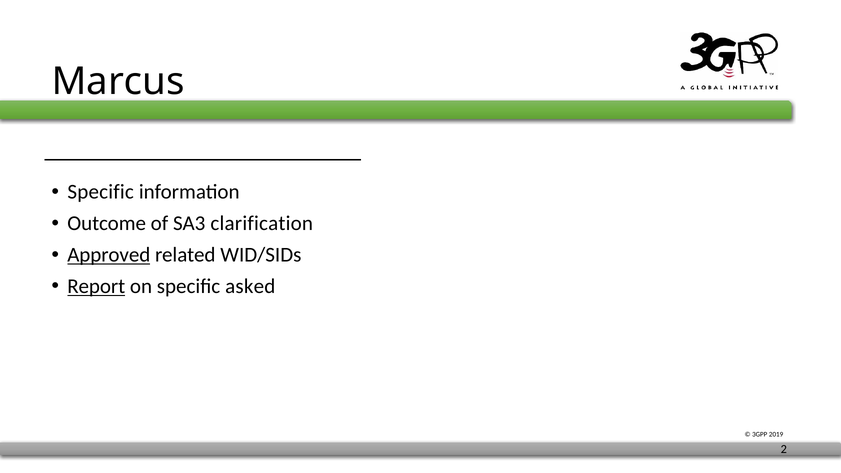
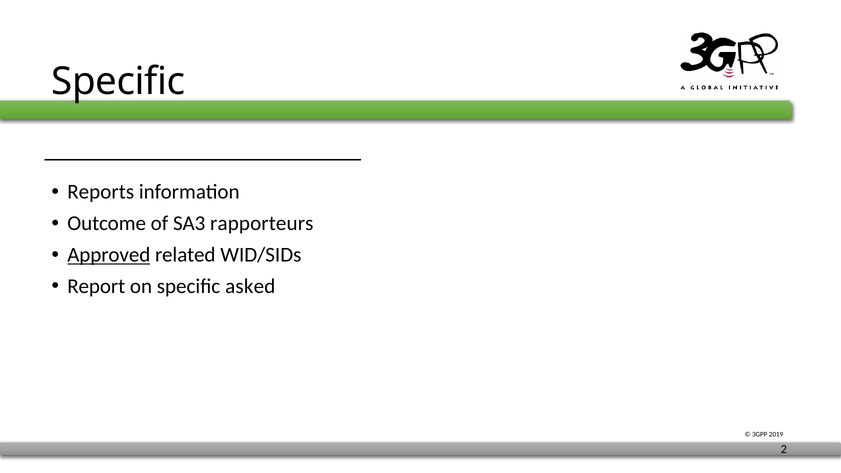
Marcus at (118, 82): Marcus -> Specific
Specific at (101, 192): Specific -> Reports
clarification: clarification -> rapporteurs
Report underline: present -> none
